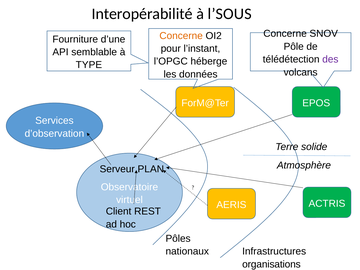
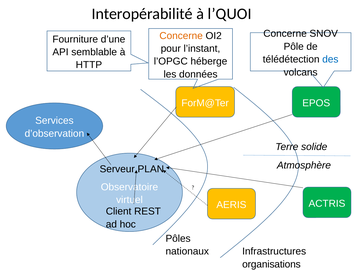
l’SOUS: l’SOUS -> l’QUOI
des colour: purple -> blue
TYPE: TYPE -> HTTP
